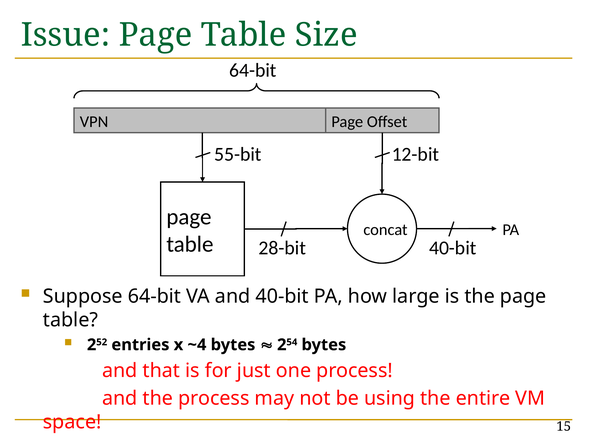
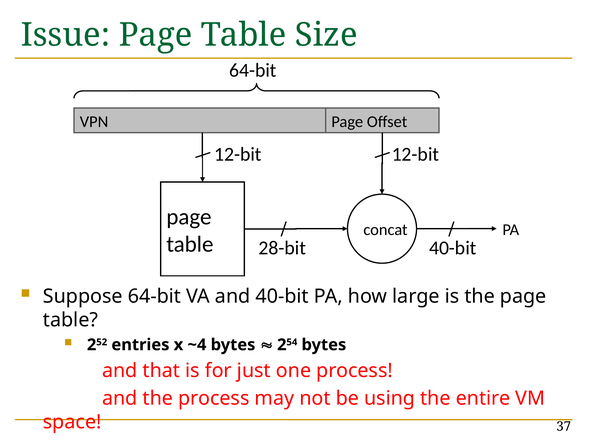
55-bit at (238, 154): 55-bit -> 12-bit
15: 15 -> 37
